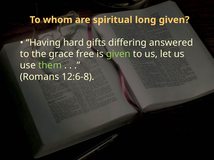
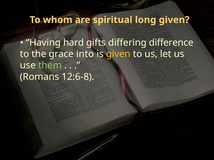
answered: answered -> difference
free: free -> into
given at (118, 54) colour: light green -> yellow
